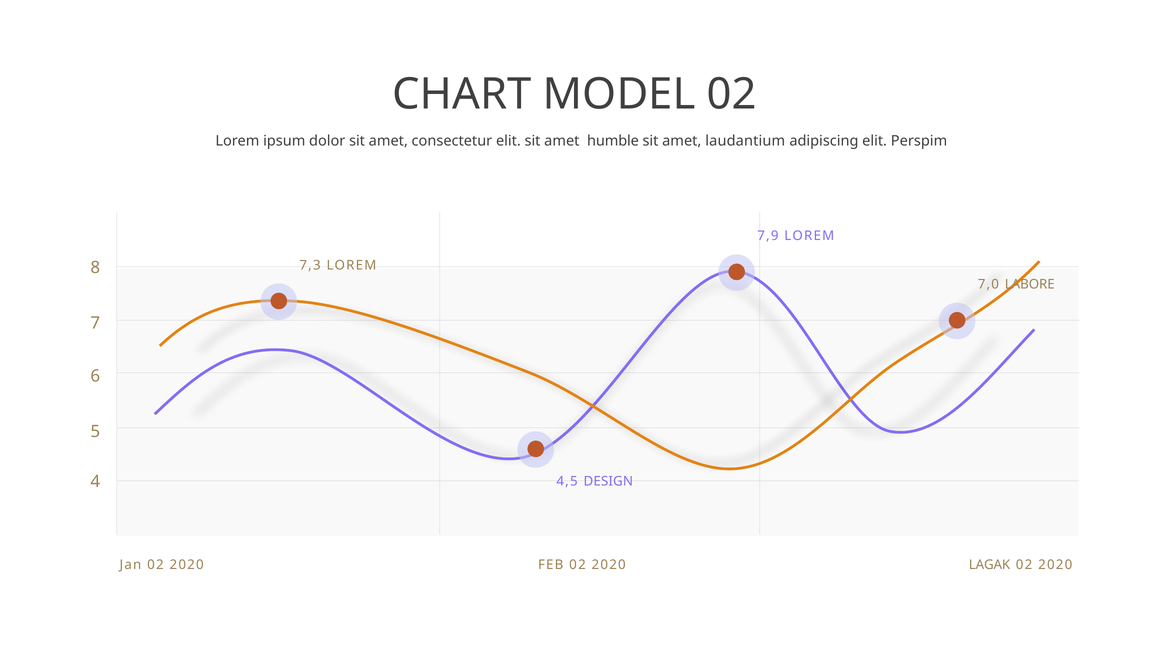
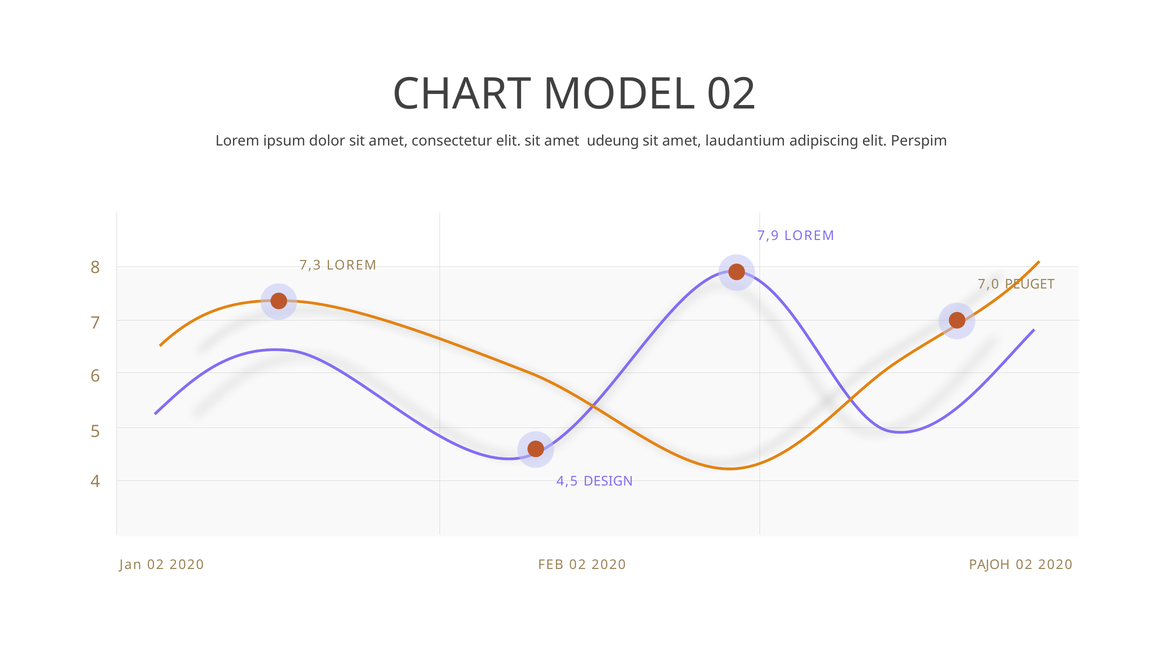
humble: humble -> udeung
LABORE: LABORE -> PEUGET
LAGAK: LAGAK -> PAJOH
